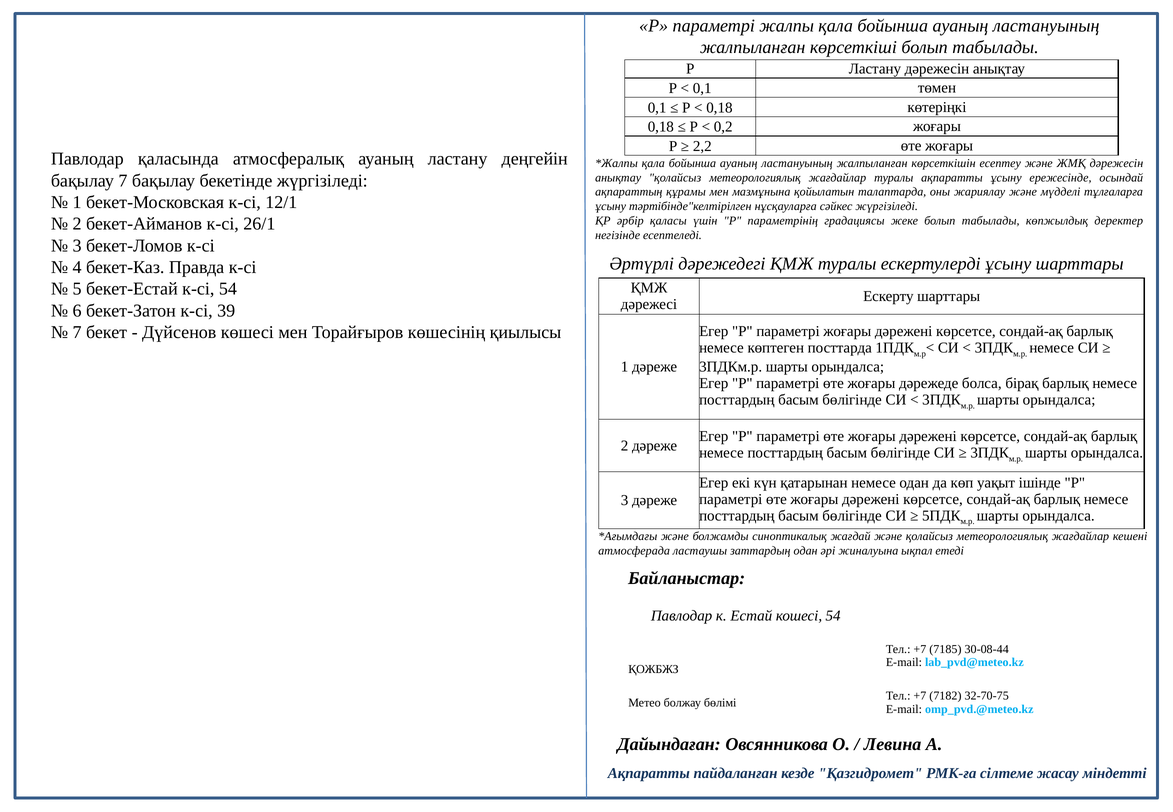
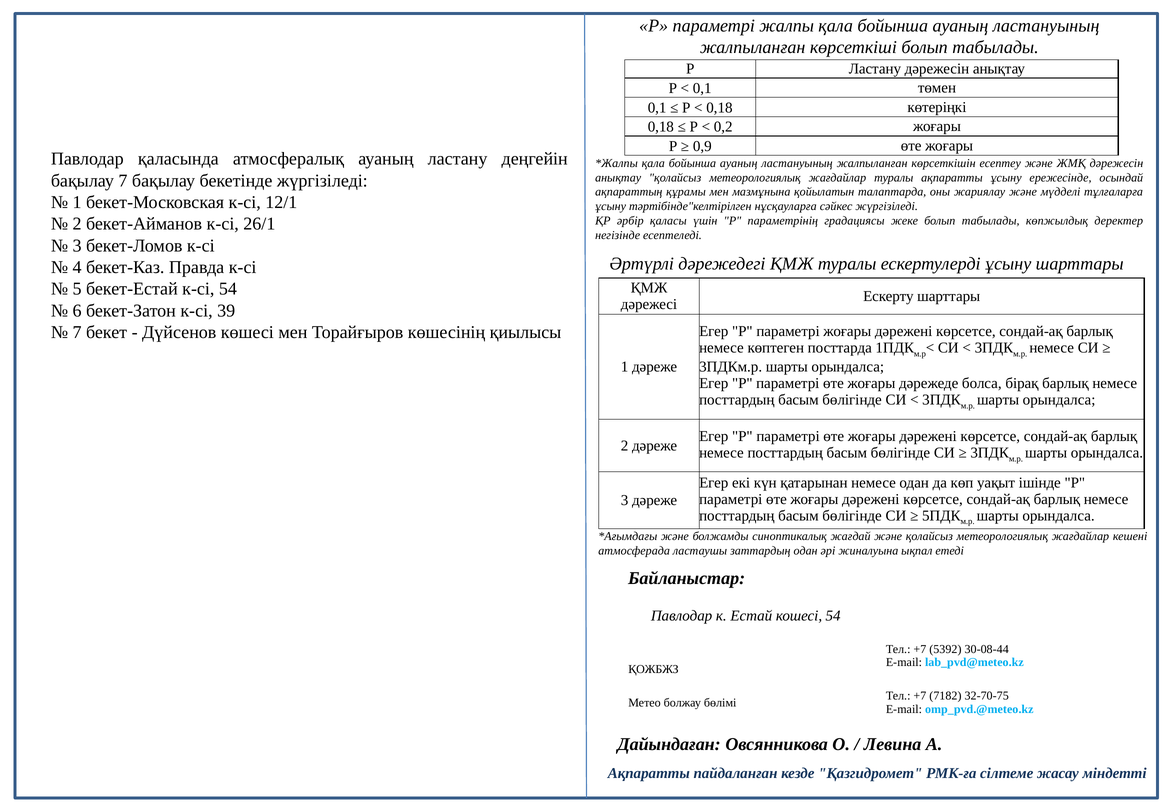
2,2: 2,2 -> 0,9
7185: 7185 -> 5392
